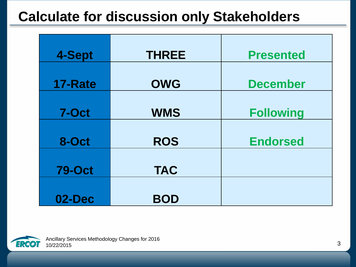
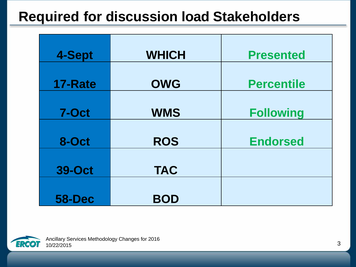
Calculate: Calculate -> Required
only: only -> load
THREE: THREE -> WHICH
December: December -> Percentile
79-Oct: 79-Oct -> 39-Oct
02-Dec: 02-Dec -> 58-Dec
